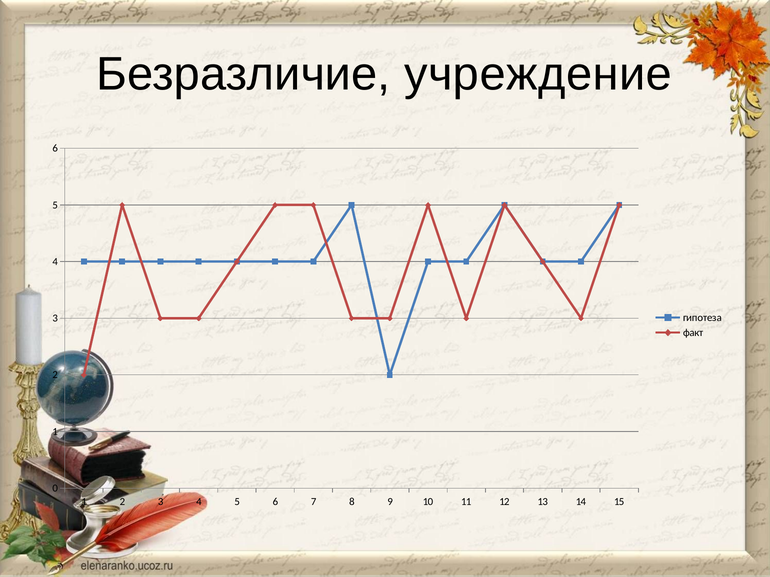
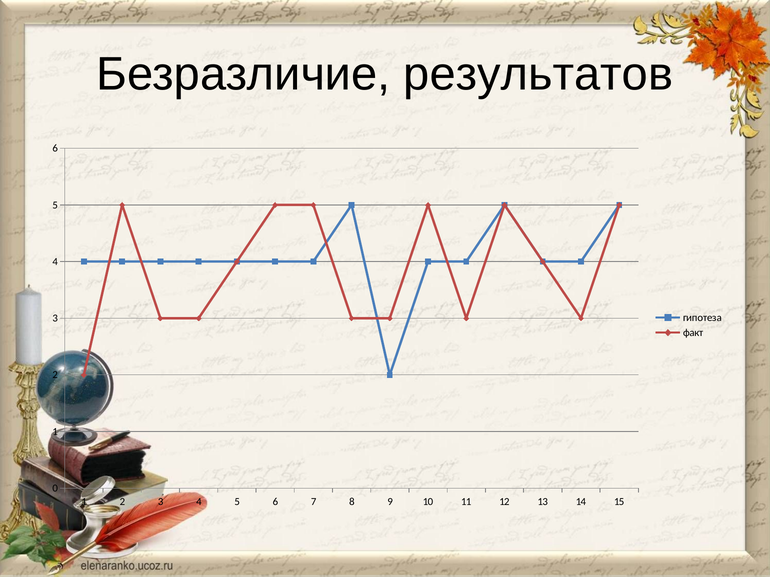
учреждение: учреждение -> результатов
